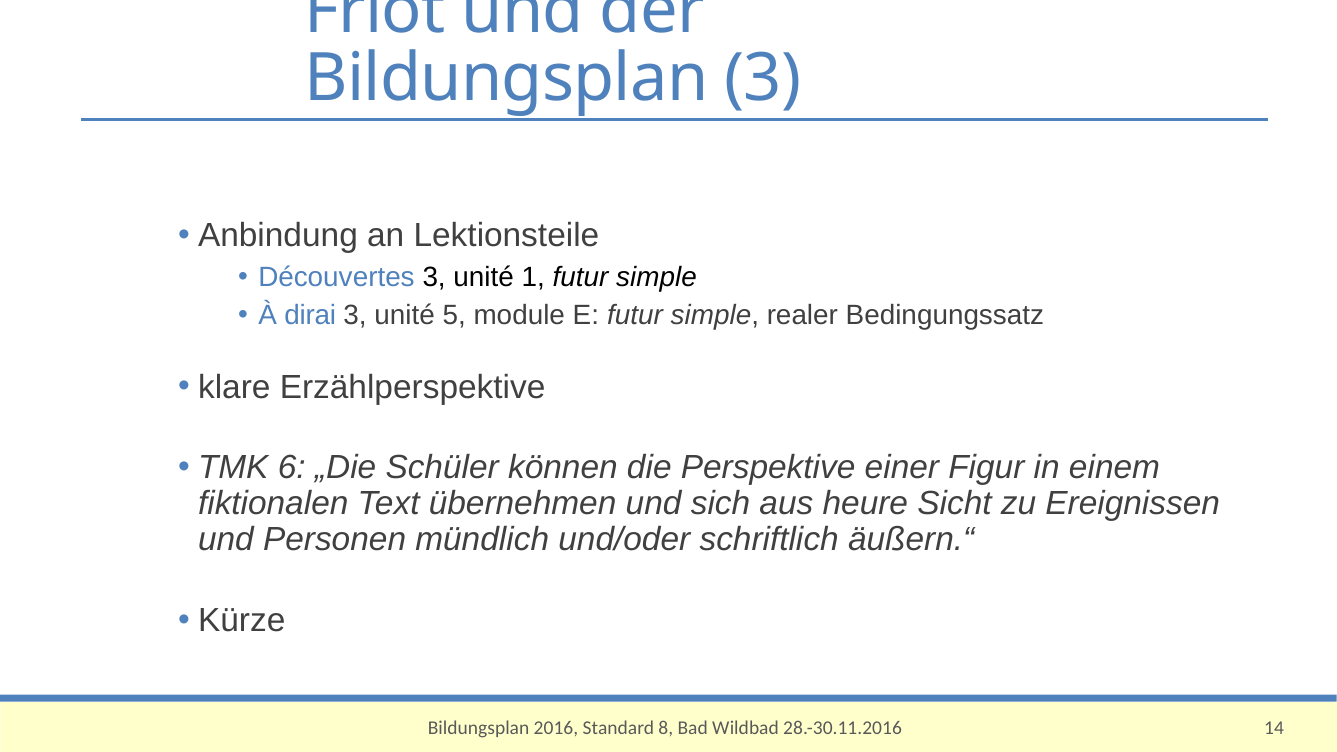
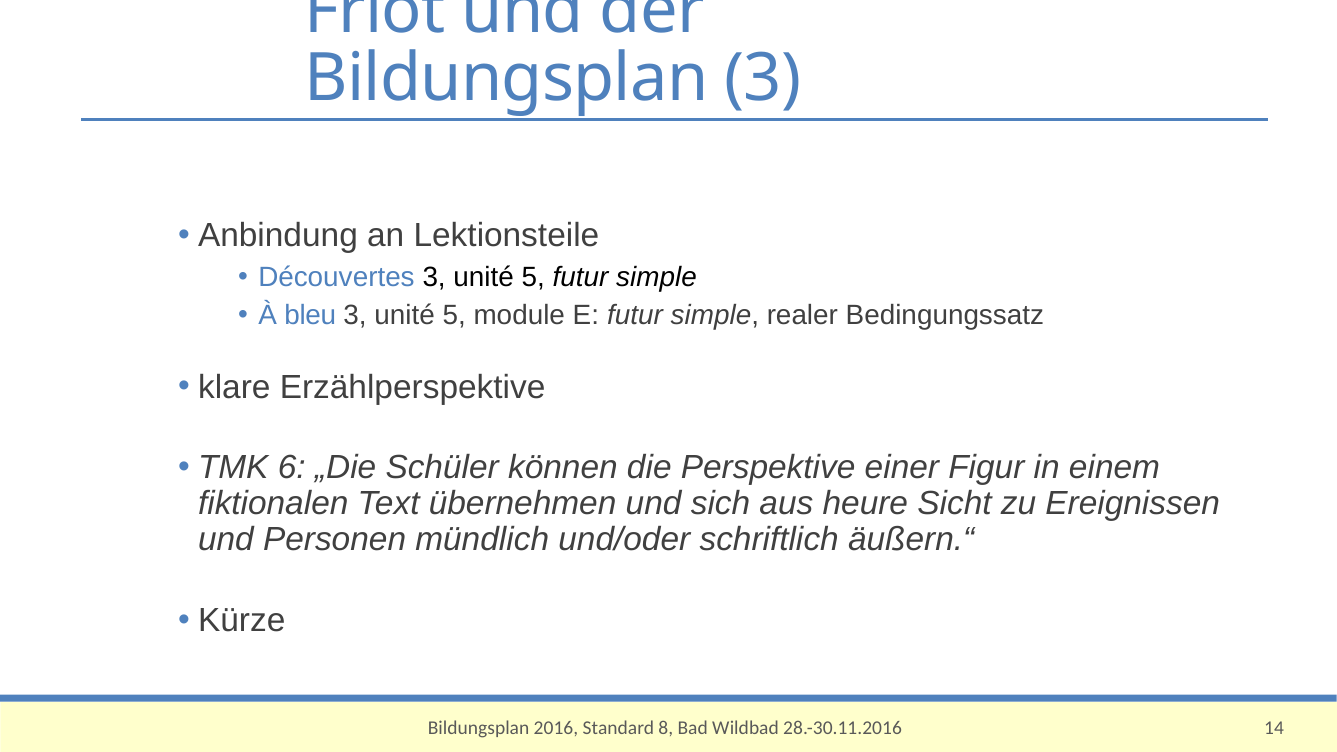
Découvertes 3 unité 1: 1 -> 5
dirai: dirai -> bleu
